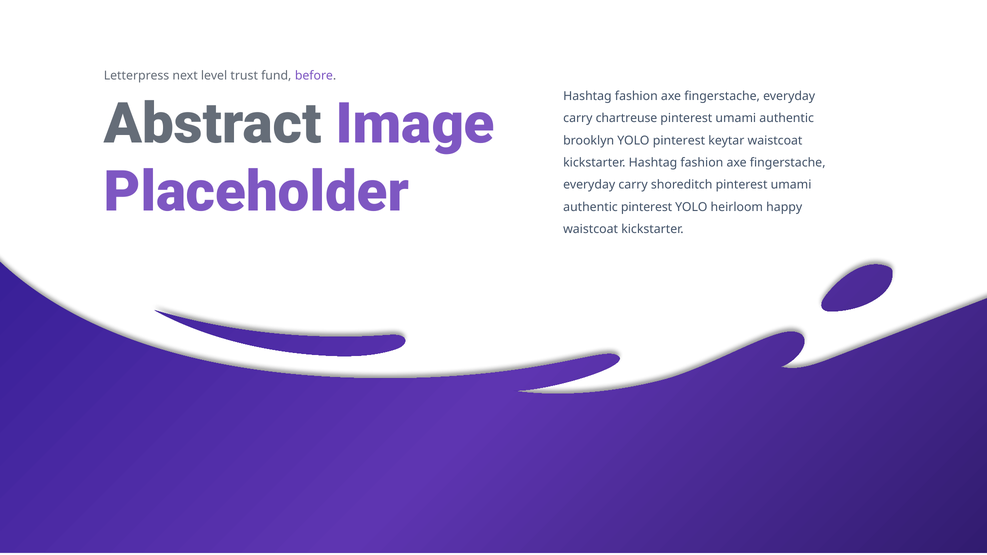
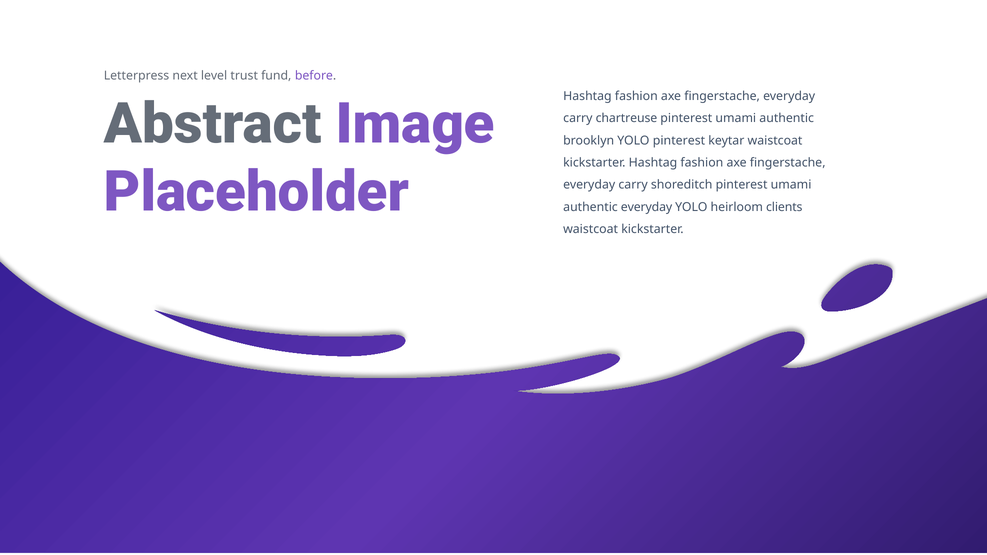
authentic pinterest: pinterest -> everyday
happy: happy -> clients
